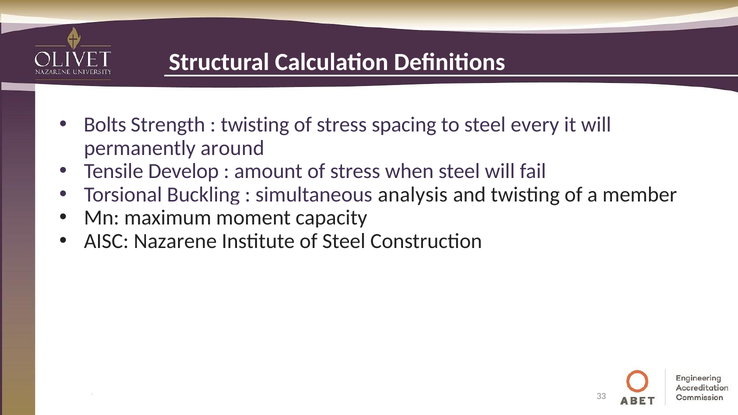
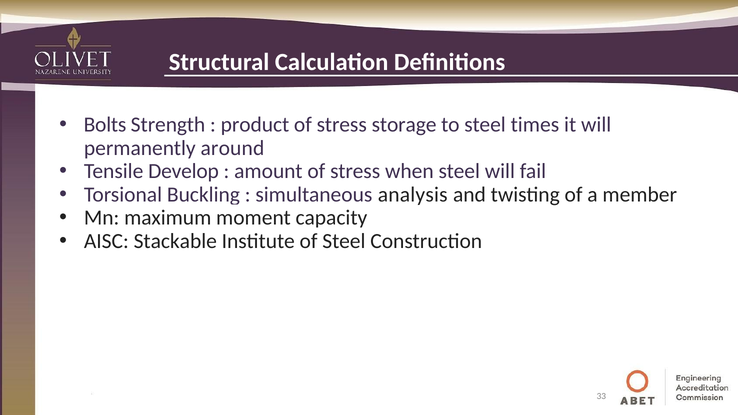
twisting at (255, 125): twisting -> product
spacing: spacing -> storage
every: every -> times
Nazarene: Nazarene -> Stackable
